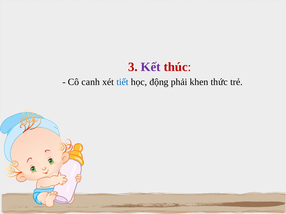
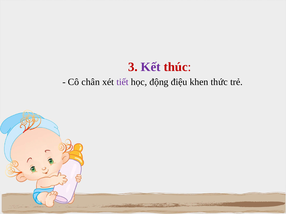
canh: canh -> chân
tiết colour: blue -> purple
phải: phải -> điệu
